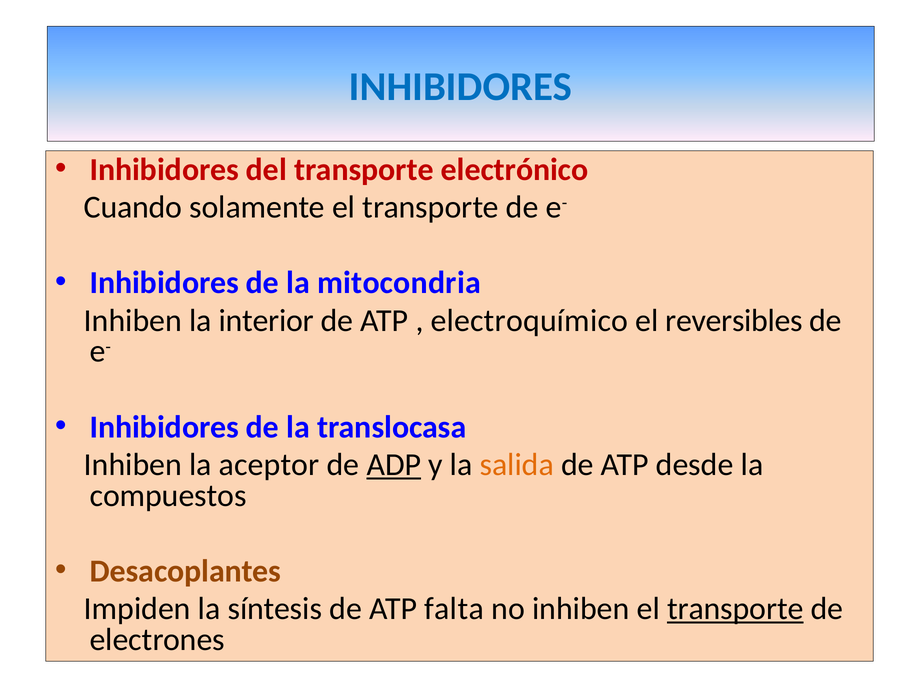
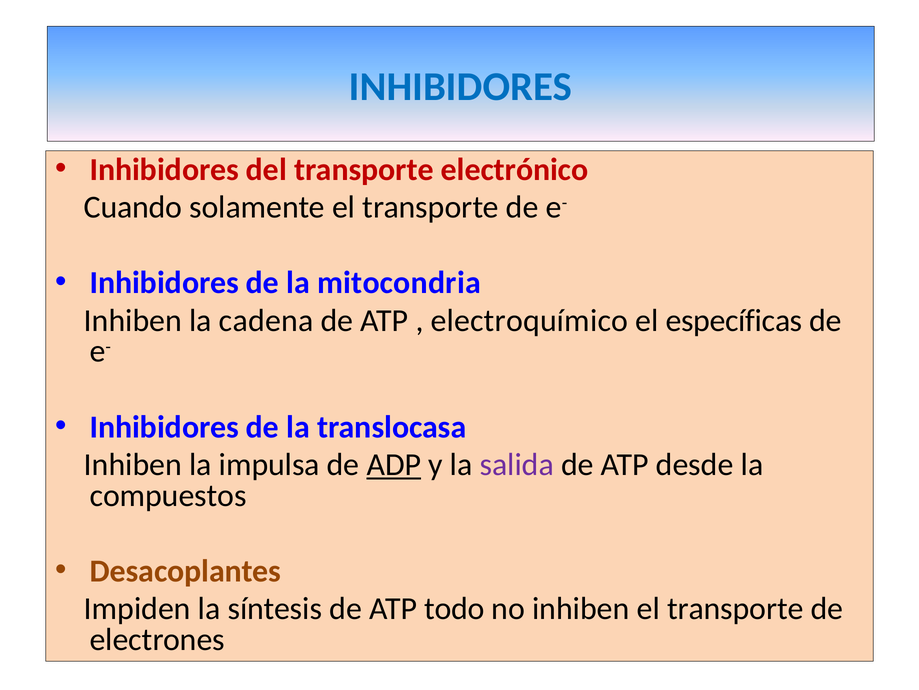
interior: interior -> cadena
reversibles: reversibles -> específicas
aceptor: aceptor -> impulsa
salida colour: orange -> purple
falta: falta -> todo
transporte at (735, 608) underline: present -> none
